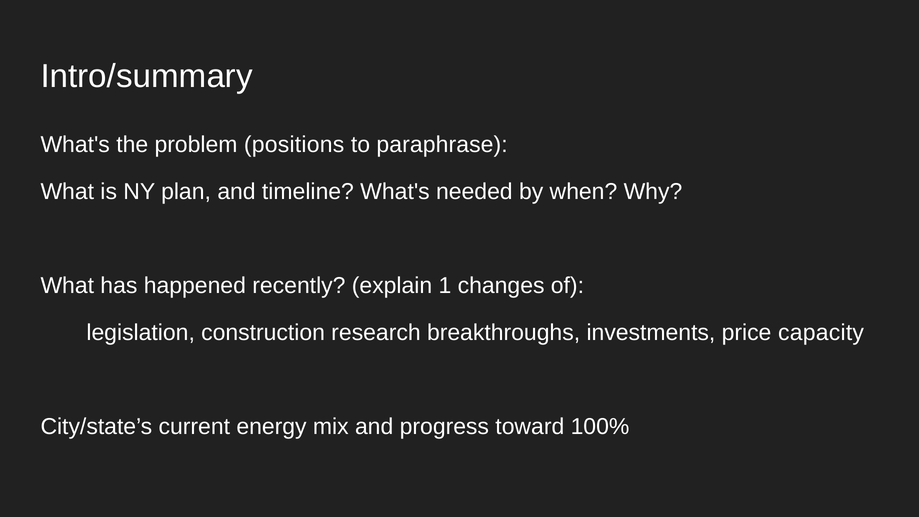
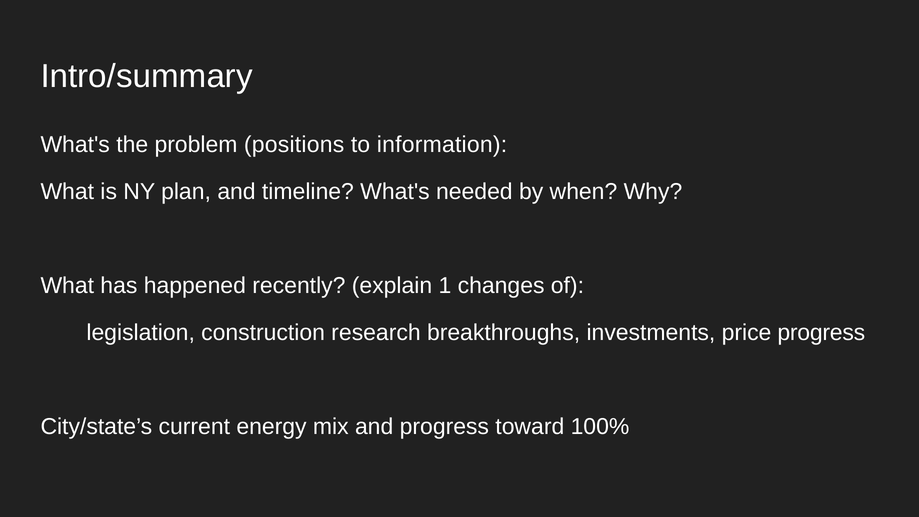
paraphrase: paraphrase -> information
price capacity: capacity -> progress
